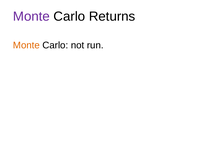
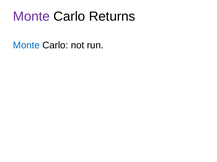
Monte at (26, 46) colour: orange -> blue
